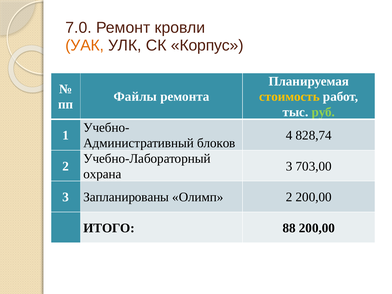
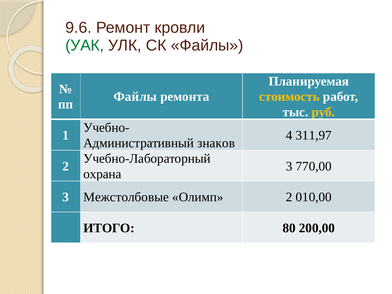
7.0: 7.0 -> 9.6
УАК colour: orange -> green
СК Корпус: Корпус -> Файлы
руб colour: light green -> yellow
828,74: 828,74 -> 311,97
блоков: блоков -> знаков
703,00: 703,00 -> 770,00
Запланированы: Запланированы -> Межстолбовые
2 200,00: 200,00 -> 010,00
88: 88 -> 80
